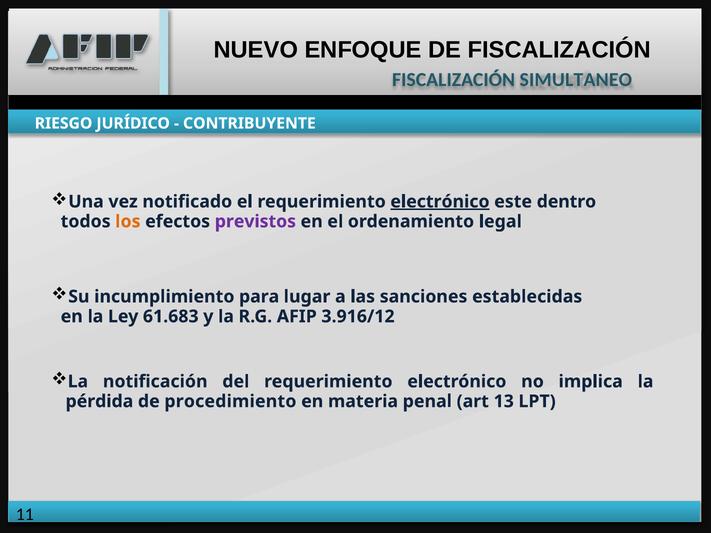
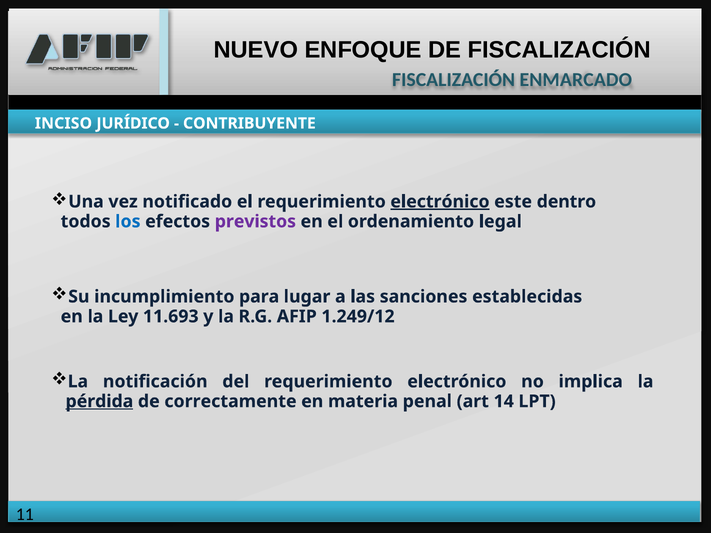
SIMULTANEO: SIMULTANEO -> ENMARCADO
RIESGO: RIESGO -> INCISO
los colour: orange -> blue
61.683: 61.683 -> 11.693
3.916/12: 3.916/12 -> 1.249/12
pérdida underline: none -> present
procedimiento: procedimiento -> correctamente
13: 13 -> 14
